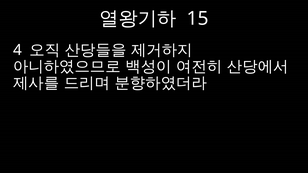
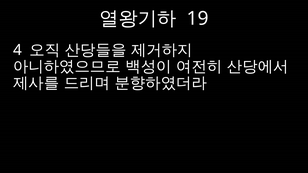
15: 15 -> 19
